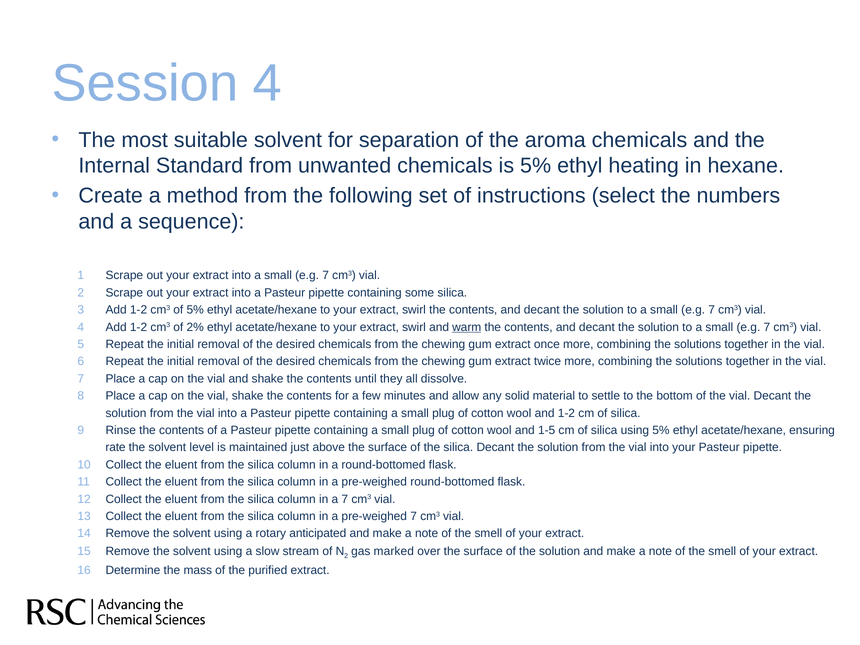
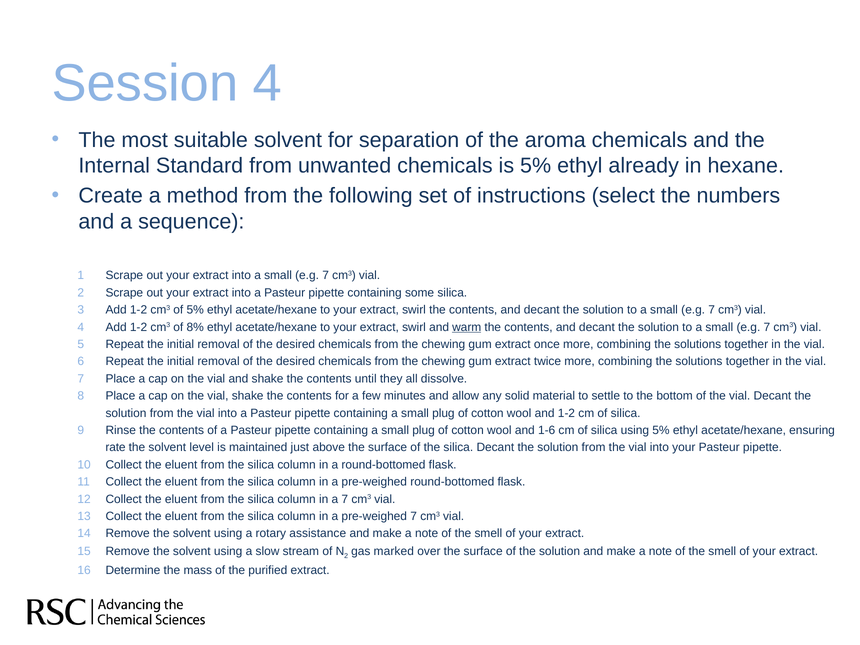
heating: heating -> already
2%: 2% -> 8%
1-5: 1-5 -> 1-6
anticipated: anticipated -> assistance
